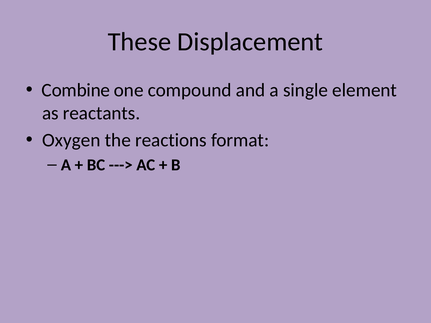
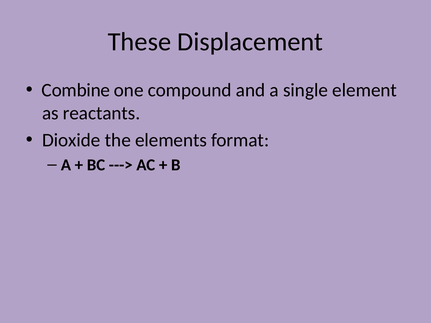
Oxygen: Oxygen -> Dioxide
reactions: reactions -> elements
